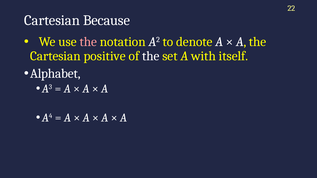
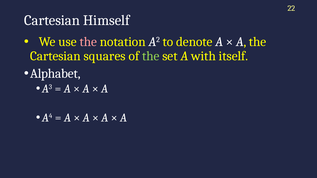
Because: Because -> Himself
positive: positive -> squares
the at (151, 56) colour: white -> light green
